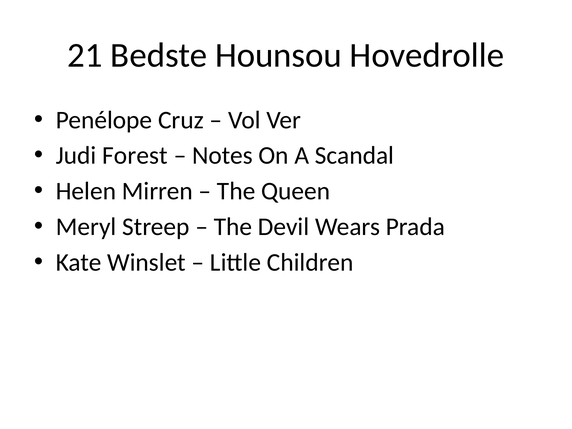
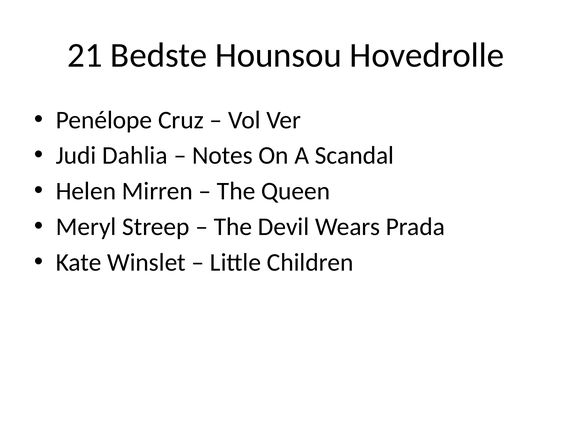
Forest: Forest -> Dahlia
